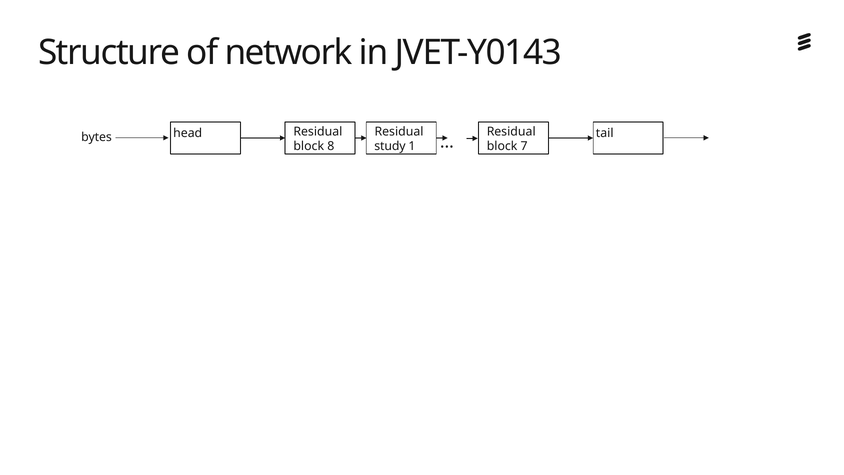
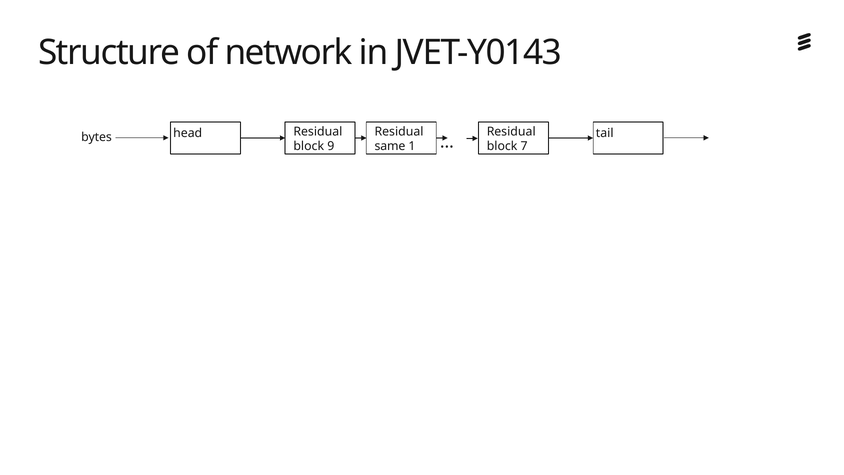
8: 8 -> 9
study: study -> same
